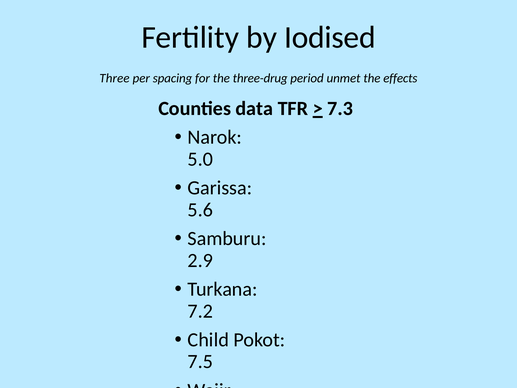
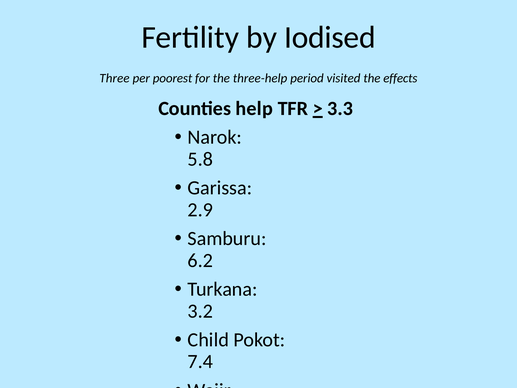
spacing: spacing -> poorest
three-drug: three-drug -> three-help
unmet: unmet -> visited
data: data -> help
7.3: 7.3 -> 3.3
5.0: 5.0 -> 5.8
5.6: 5.6 -> 2.9
2.9: 2.9 -> 6.2
7.2: 7.2 -> 3.2
7.5: 7.5 -> 7.4
